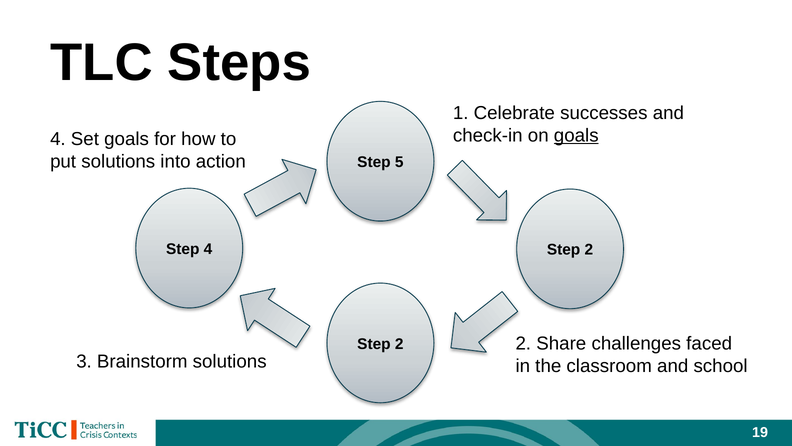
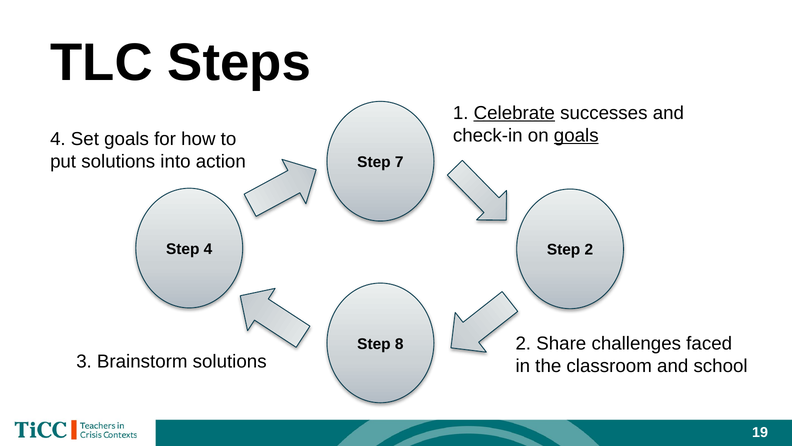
Celebrate underline: none -> present
5: 5 -> 7
2 at (399, 344): 2 -> 8
